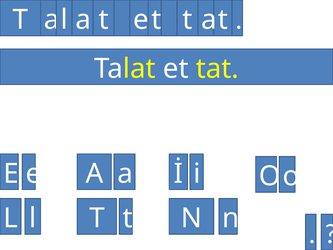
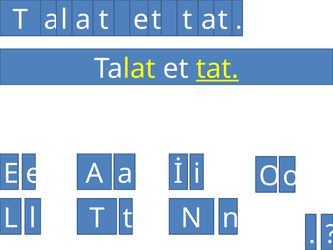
tat underline: none -> present
